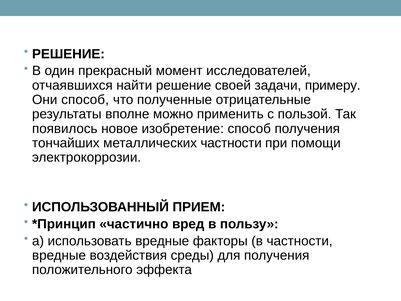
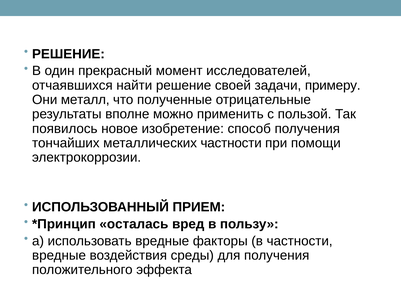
Они способ: способ -> металл
частично: частично -> осталась
